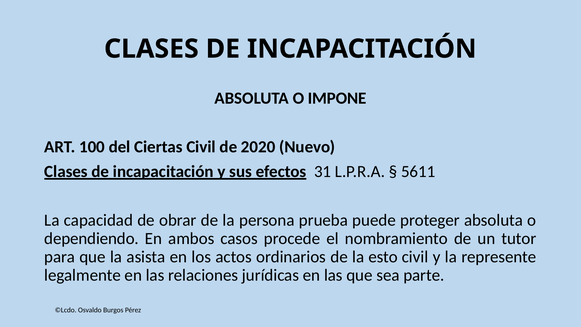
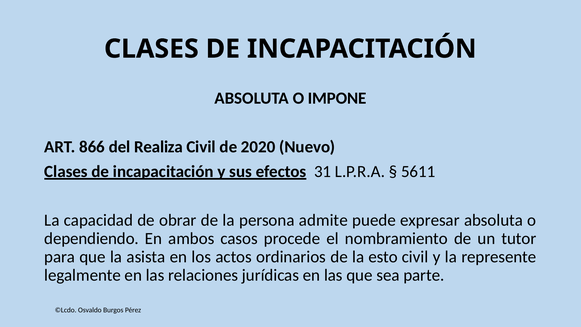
100: 100 -> 866
Ciertas: Ciertas -> Realiza
prueba: prueba -> admite
proteger: proteger -> expresar
